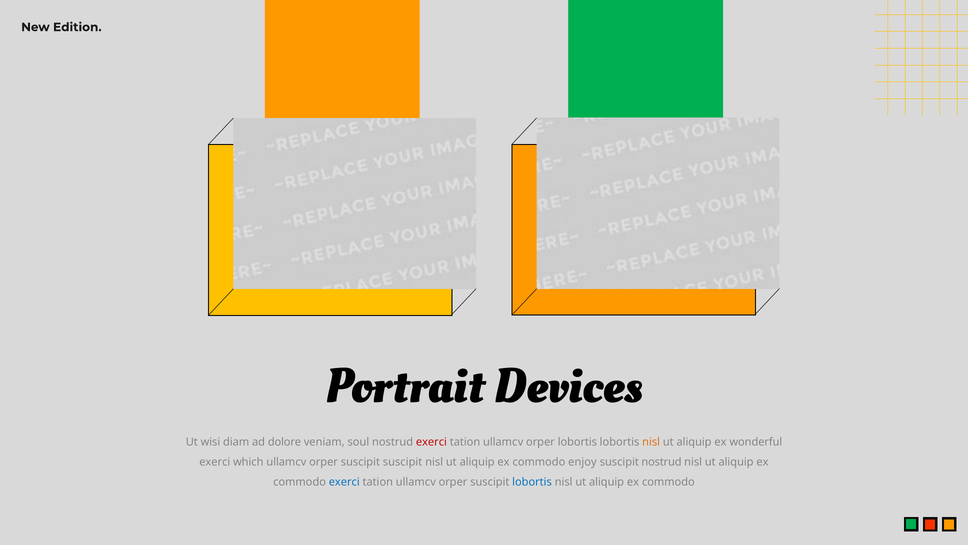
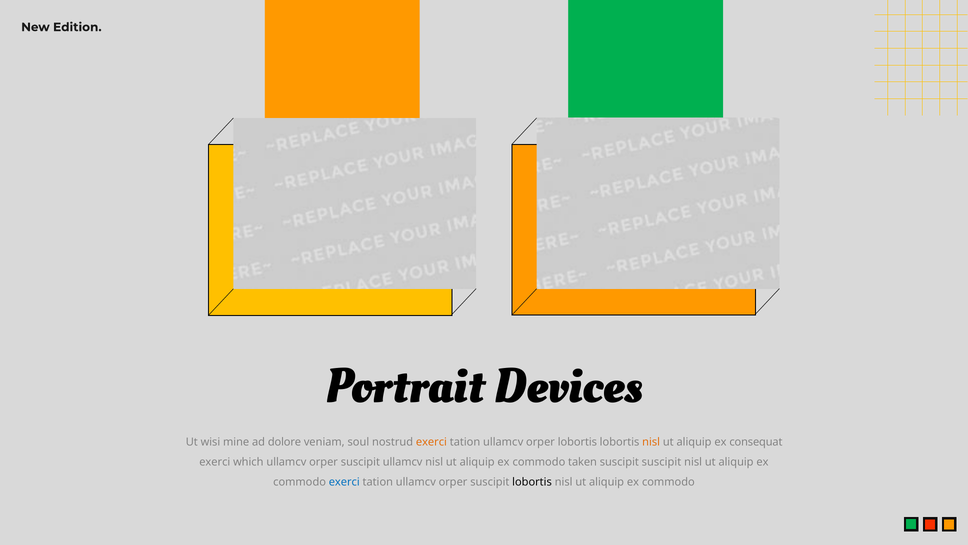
diam: diam -> mine
exerci at (431, 442) colour: red -> orange
wonderful: wonderful -> consequat
suscipit suscipit: suscipit -> ullamcv
enjoy: enjoy -> taken
suscipit nostrud: nostrud -> suscipit
lobortis at (532, 482) colour: blue -> black
